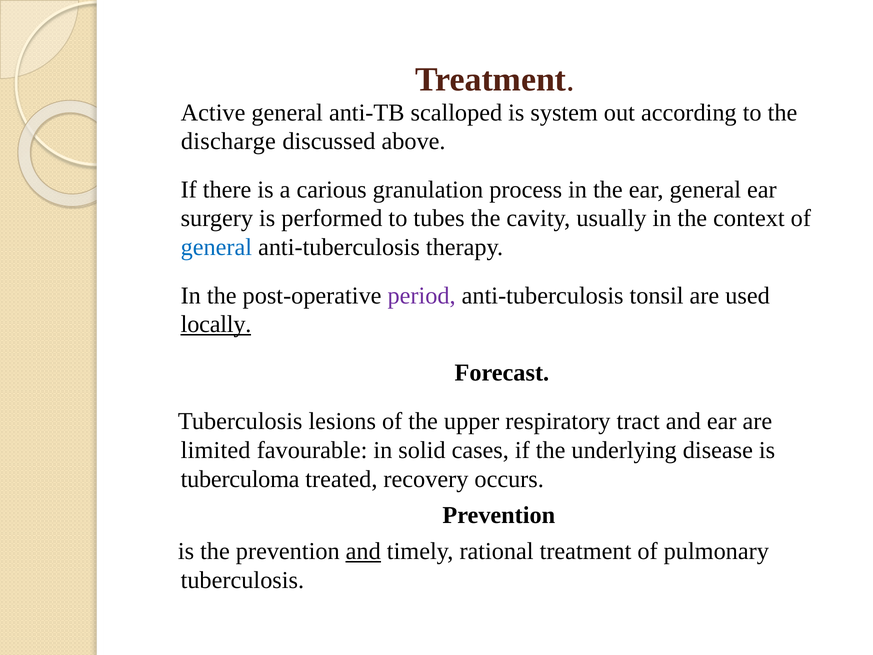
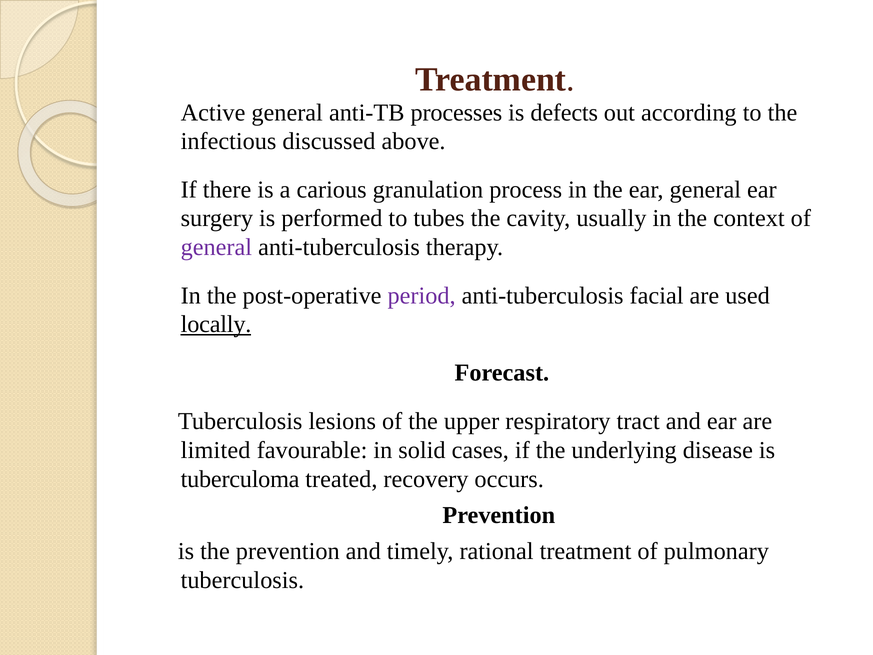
scalloped: scalloped -> processes
system: system -> defects
discharge: discharge -> infectious
general at (216, 247) colour: blue -> purple
tonsil: tonsil -> facial
and at (363, 551) underline: present -> none
